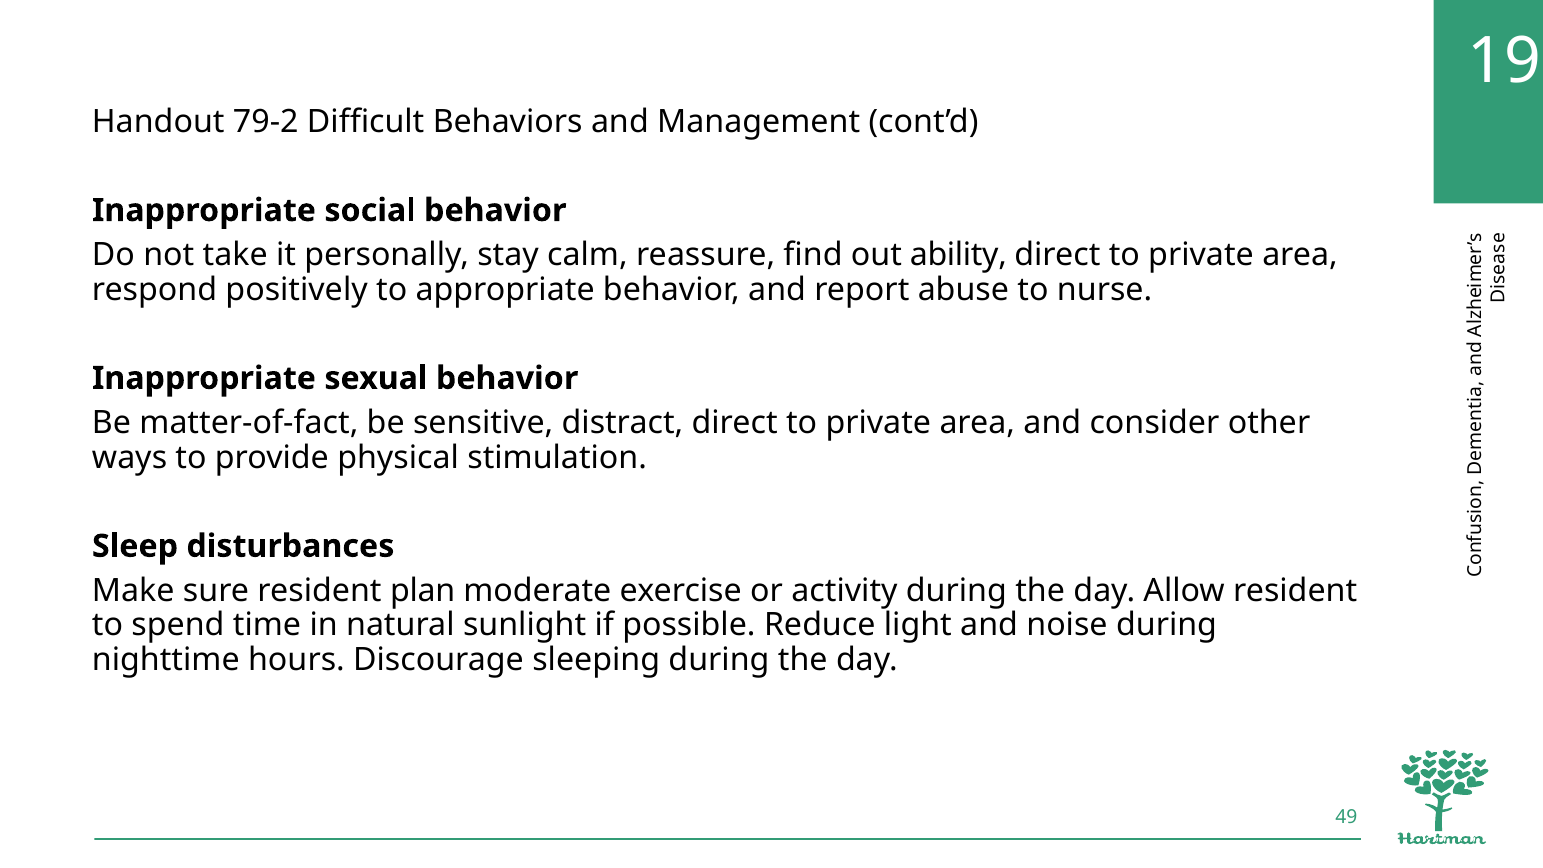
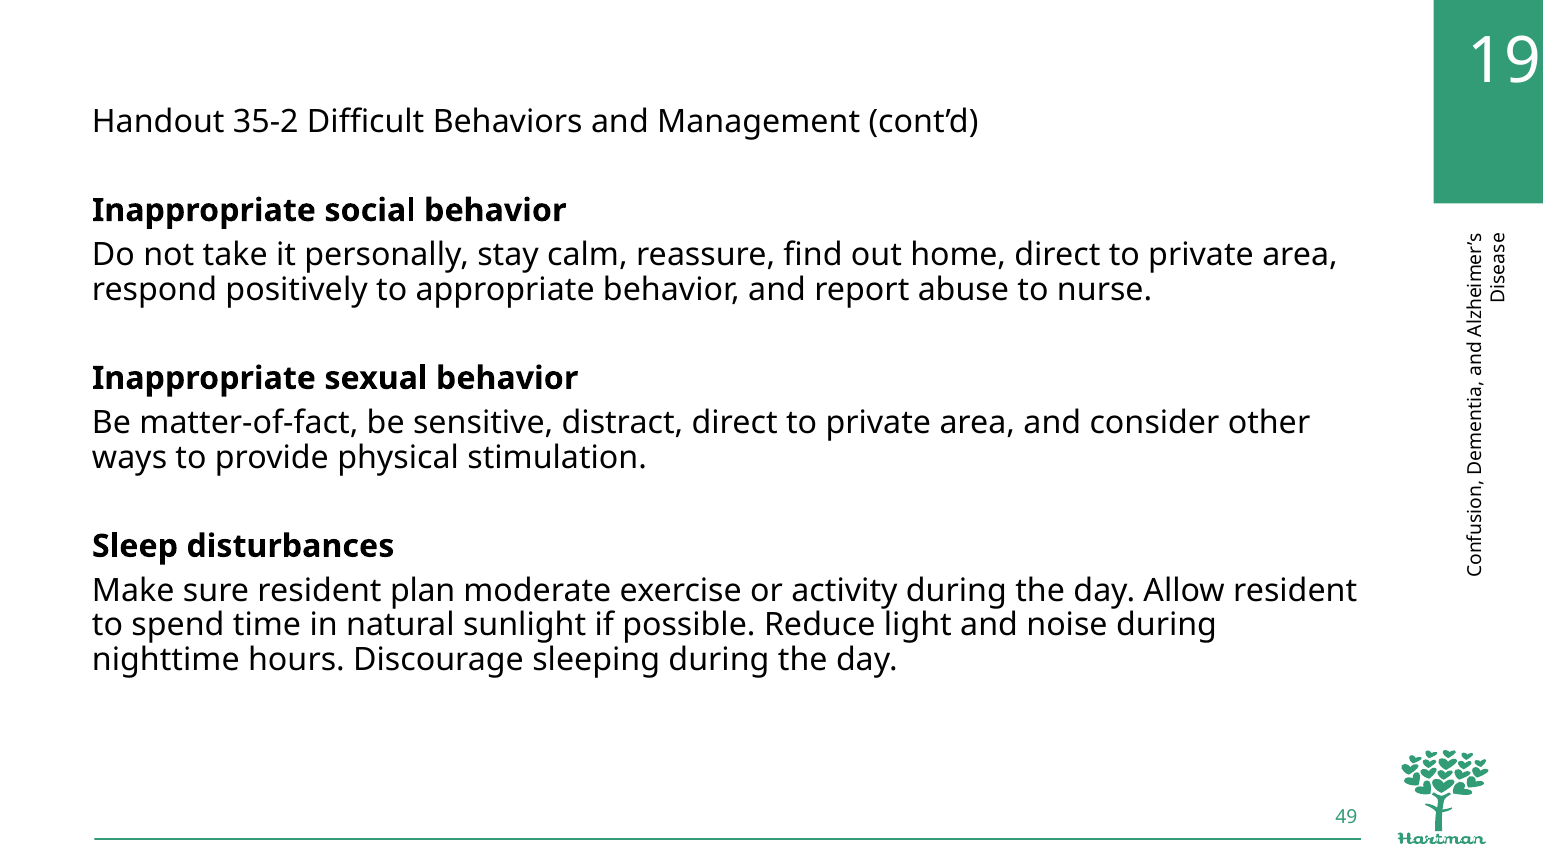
79-2: 79-2 -> 35-2
ability: ability -> home
